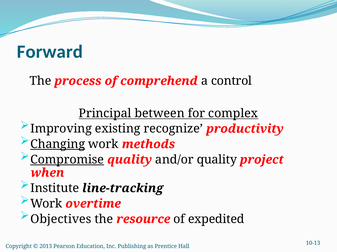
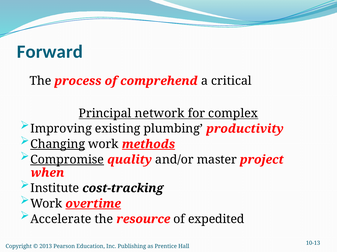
control: control -> critical
between: between -> network
recognize: recognize -> plumbing
methods underline: none -> present
and/or quality: quality -> master
line-tracking: line-tracking -> cost-tracking
overtime underline: none -> present
Objectives: Objectives -> Accelerate
